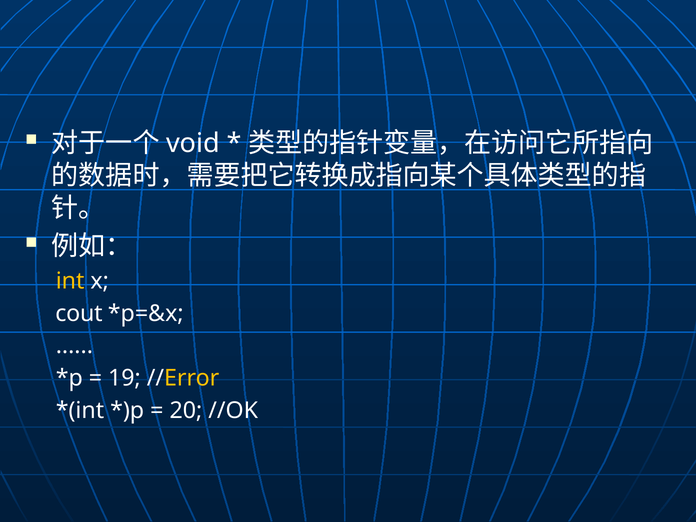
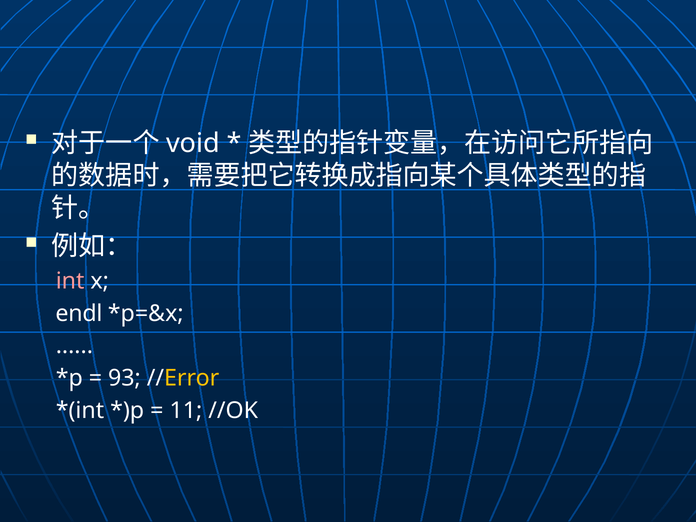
int colour: yellow -> pink
cout: cout -> endl
19: 19 -> 93
20: 20 -> 11
